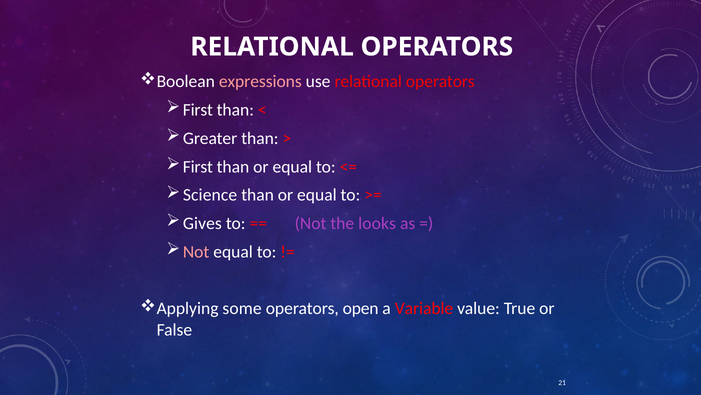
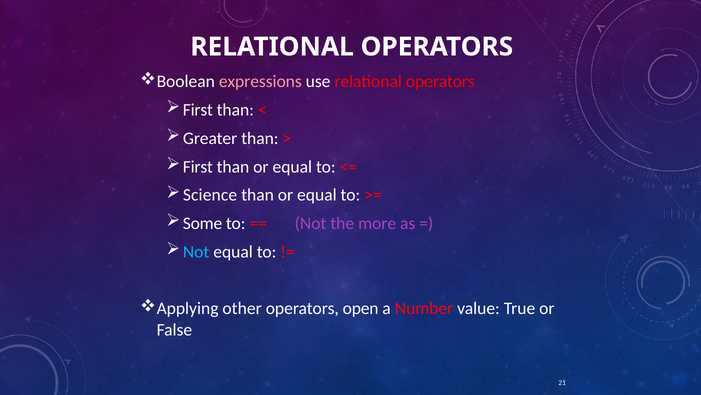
Gives: Gives -> Some
looks: looks -> more
Not at (196, 251) colour: pink -> light blue
some: some -> other
Variable: Variable -> Number
